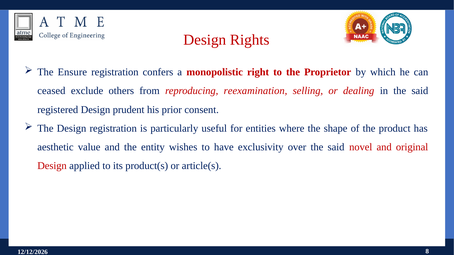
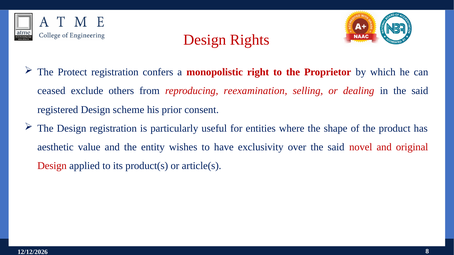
Ensure: Ensure -> Protect
prudent: prudent -> scheme
